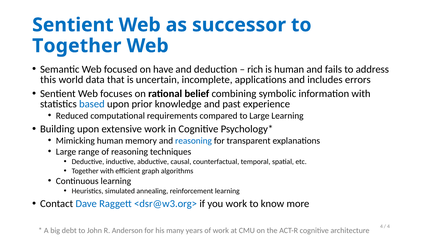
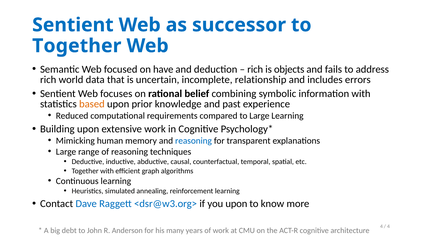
is human: human -> objects
this at (48, 80): this -> rich
applications: applications -> relationship
based colour: blue -> orange
you work: work -> upon
